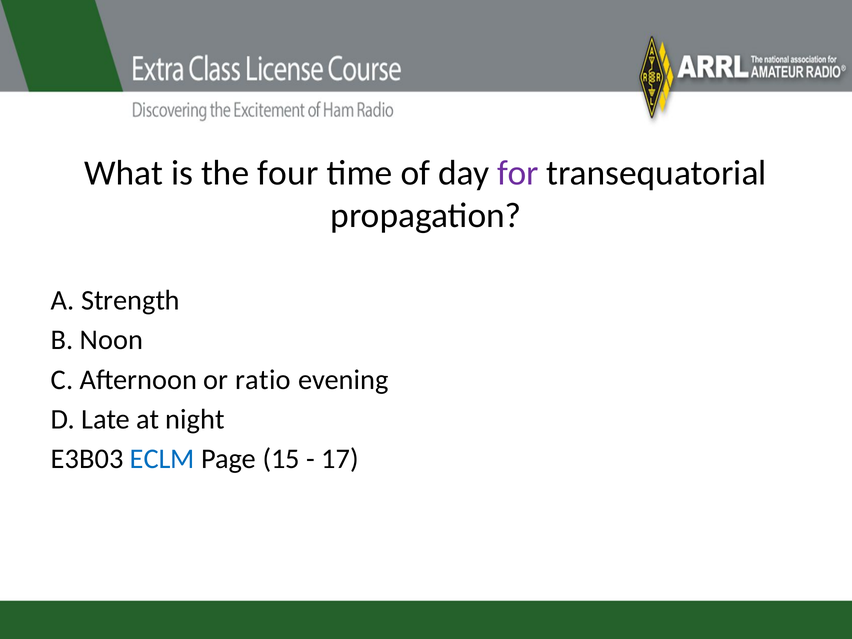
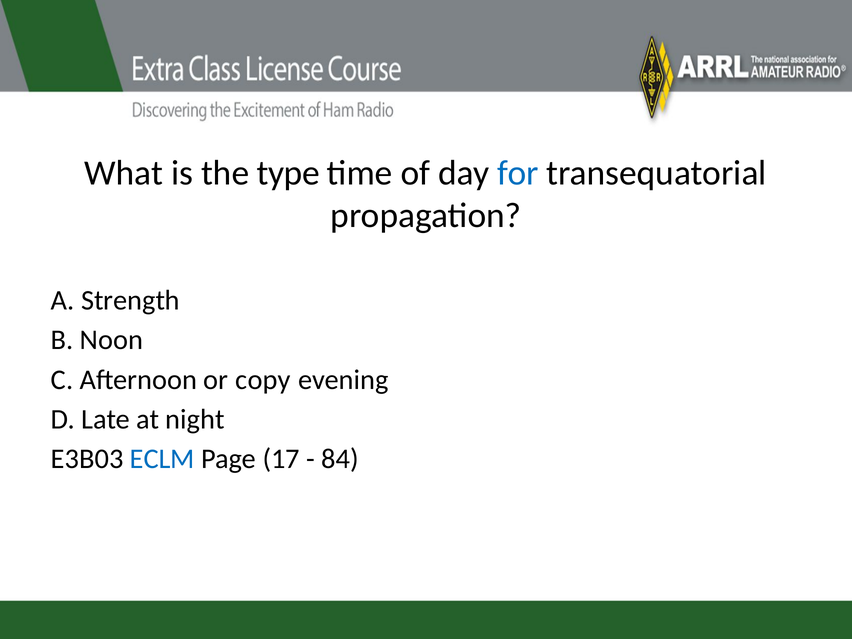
four: four -> type
for colour: purple -> blue
ratio: ratio -> copy
15: 15 -> 17
17: 17 -> 84
